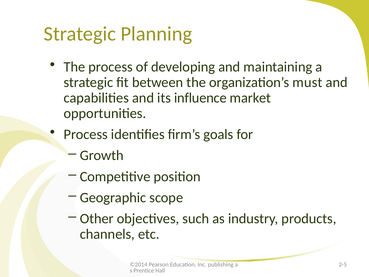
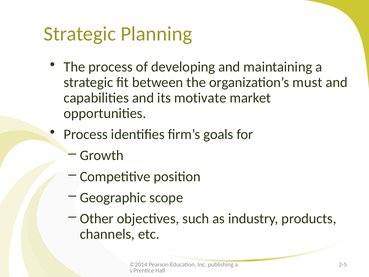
influence: influence -> motivate
